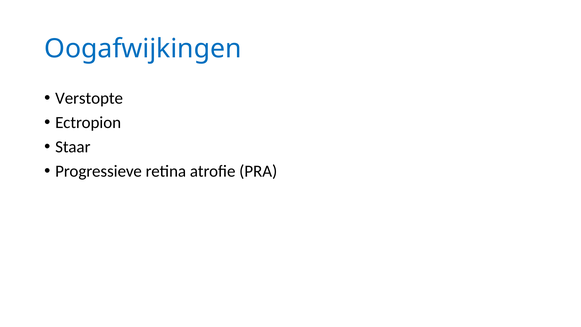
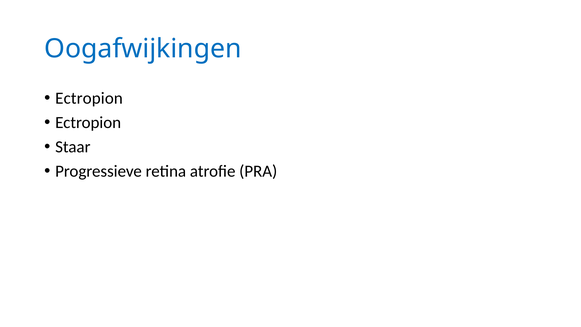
Verstopte at (89, 98): Verstopte -> Ectropion
